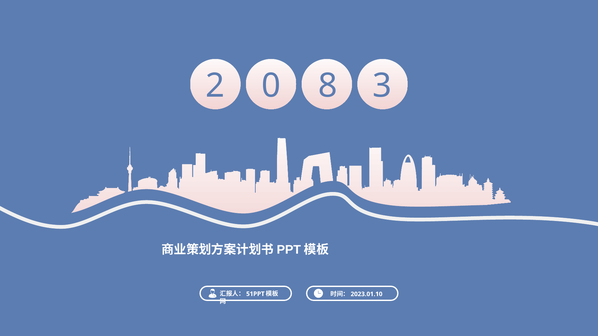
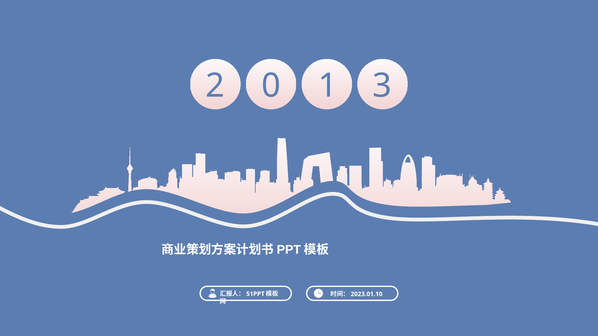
8: 8 -> 1
